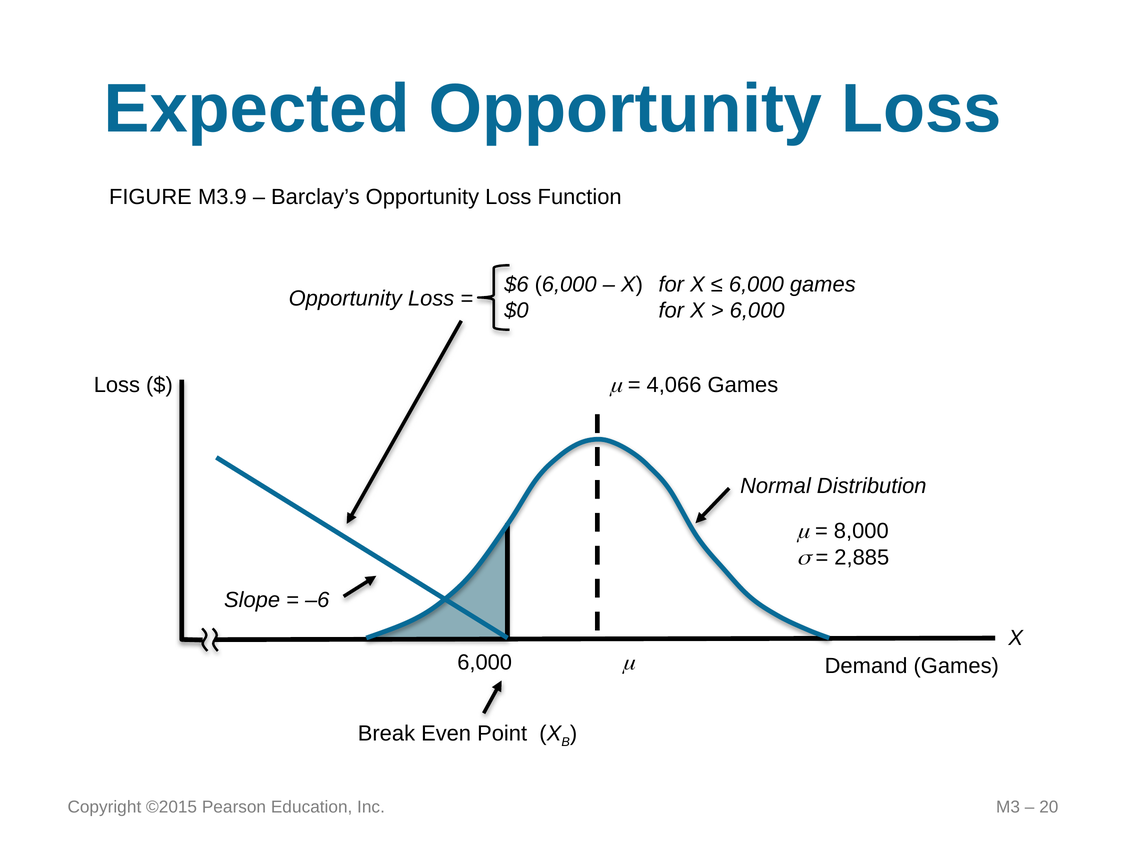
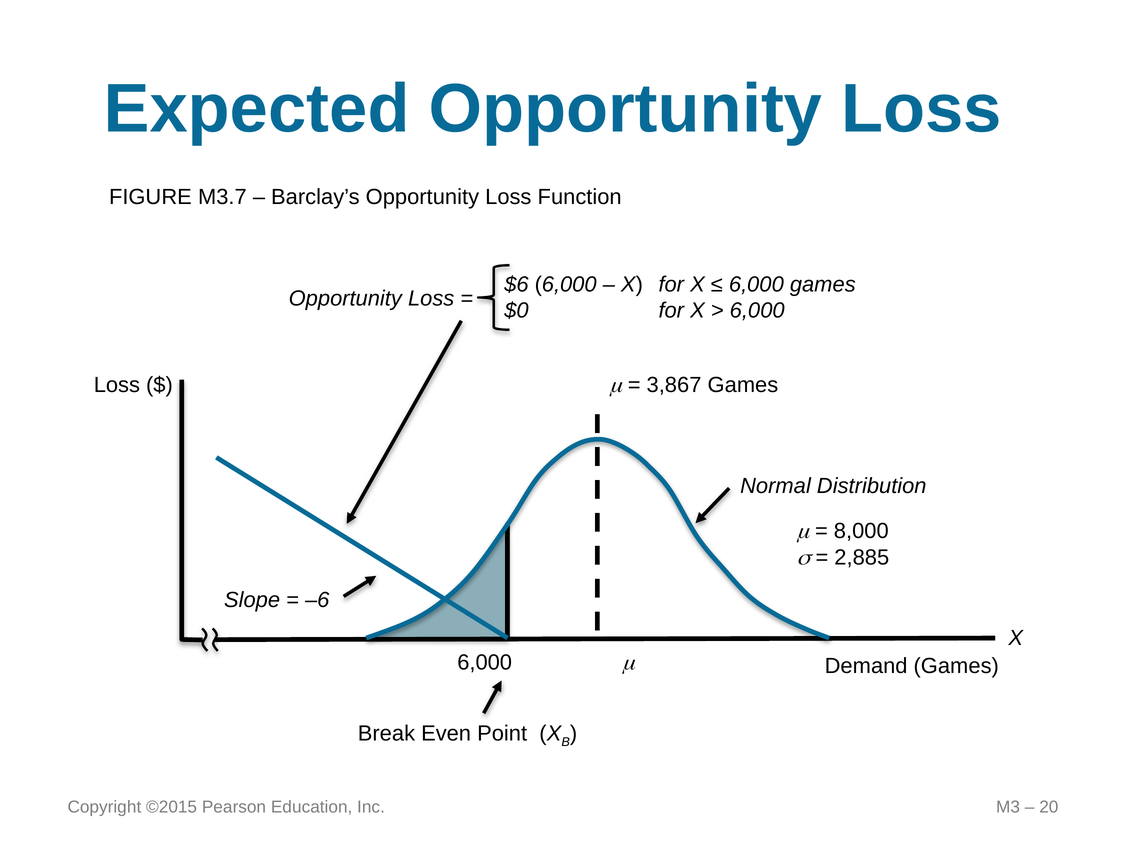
M3.9: M3.9 -> M3.7
4,066: 4,066 -> 3,867
